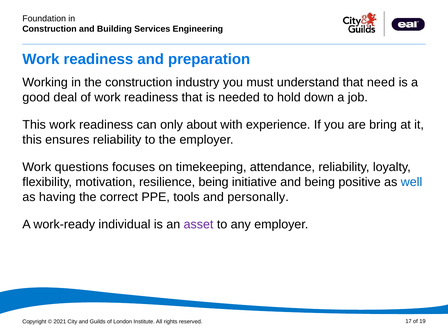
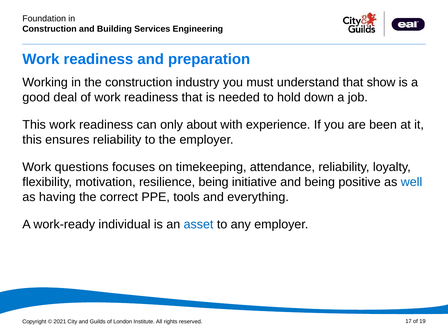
need: need -> show
bring: bring -> been
personally: personally -> everything
asset colour: purple -> blue
